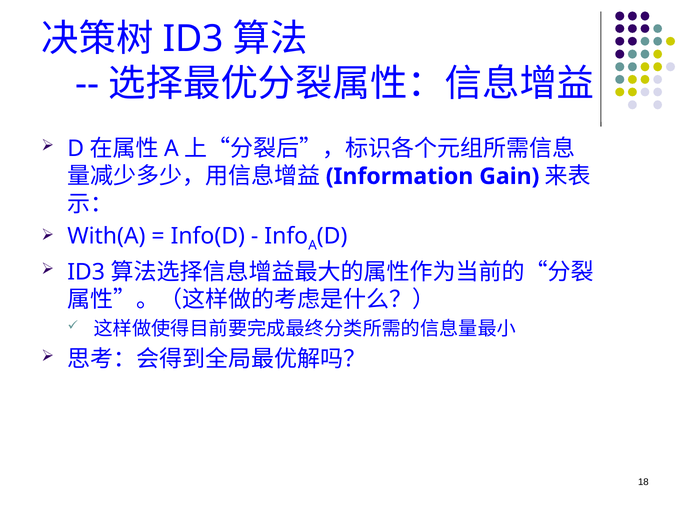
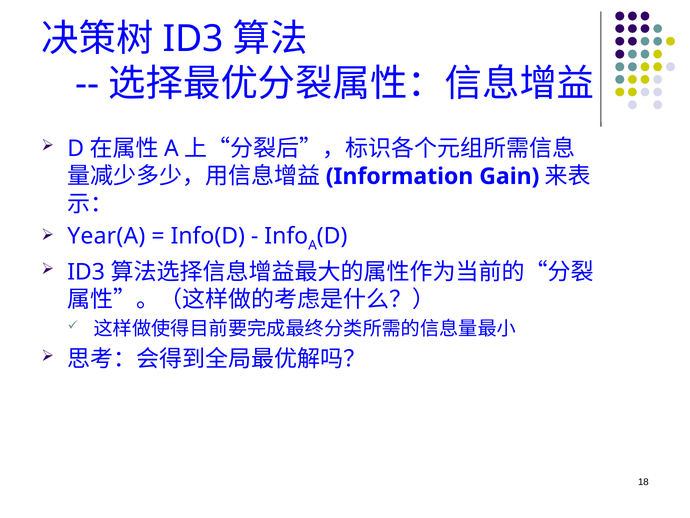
With(A: With(A -> Year(A
